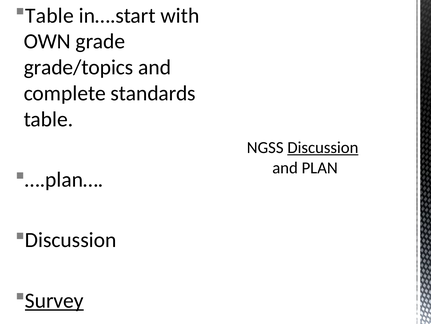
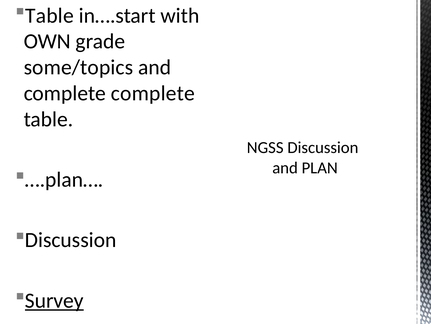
grade/topics: grade/topics -> some/topics
complete standards: standards -> complete
Discussion at (323, 147) underline: present -> none
